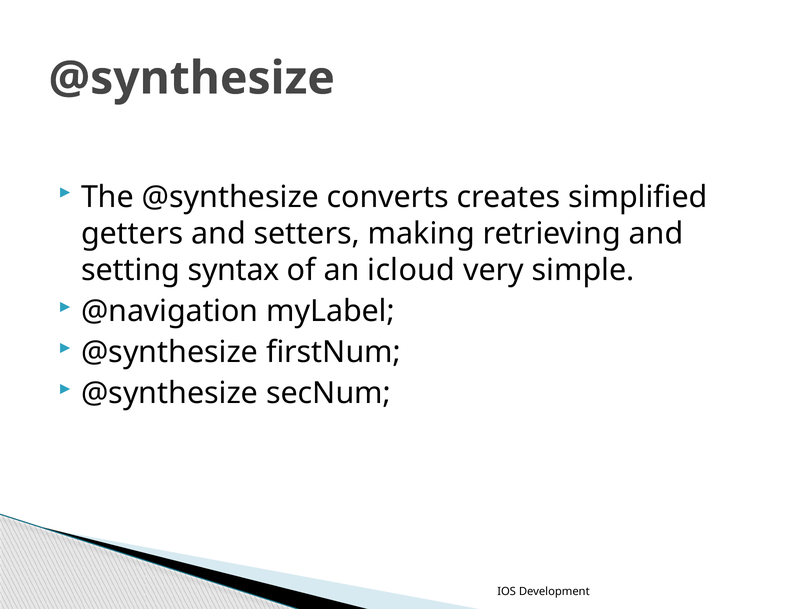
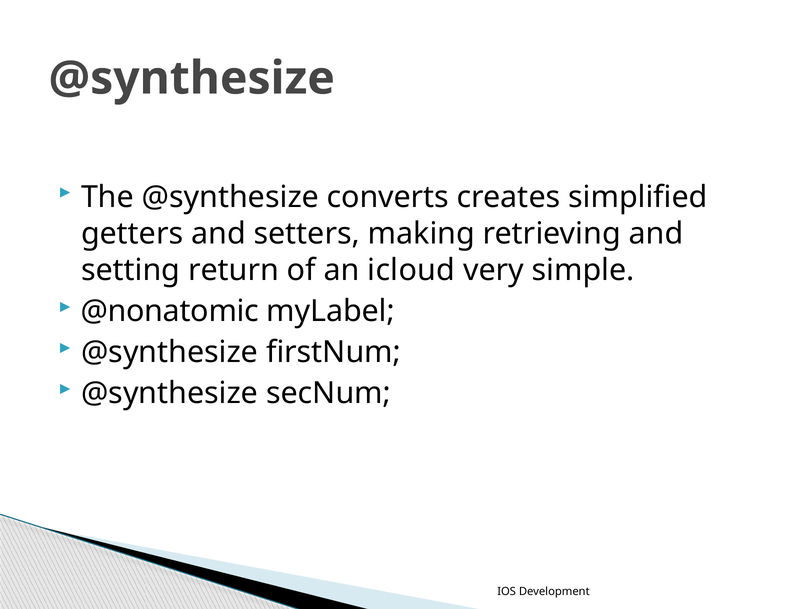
syntax: syntax -> return
@navigation: @navigation -> @nonatomic
